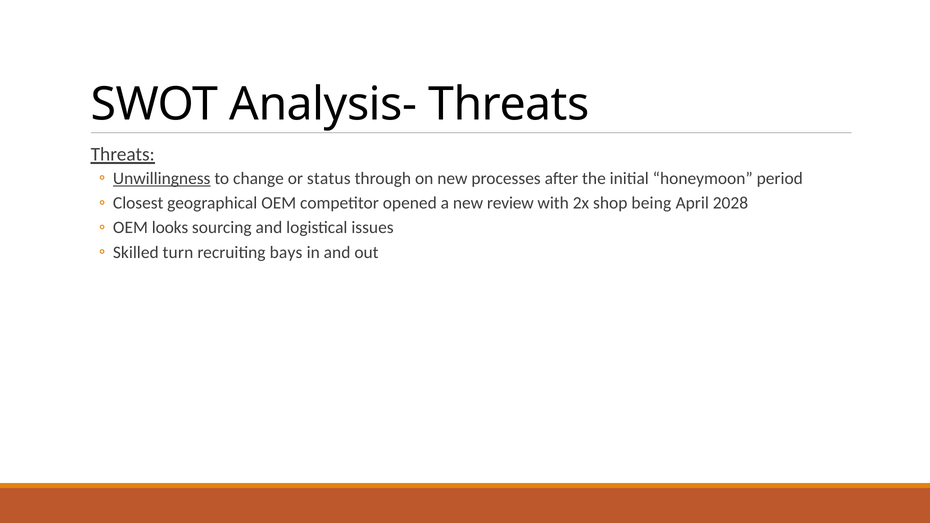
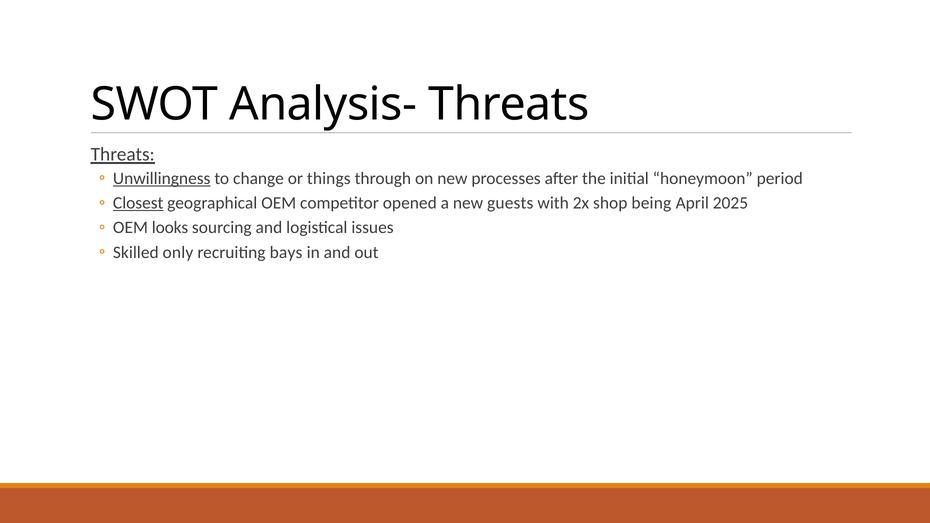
status: status -> things
Closest underline: none -> present
review: review -> guests
2028: 2028 -> 2025
turn: turn -> only
